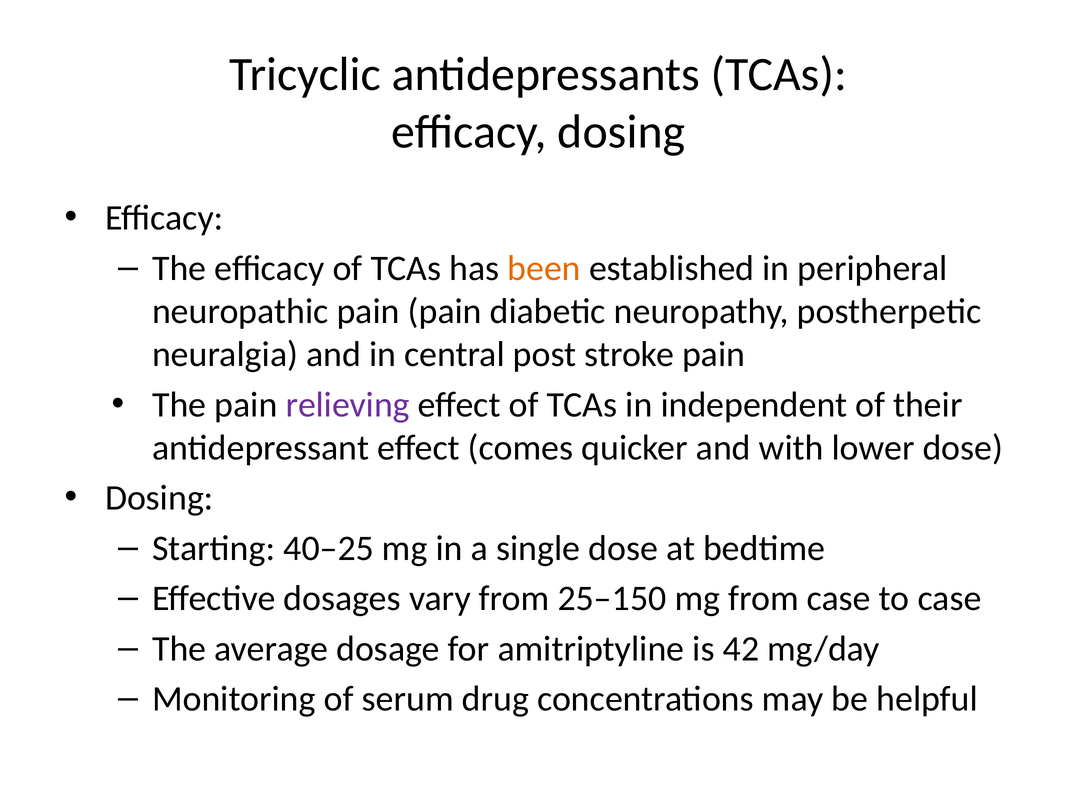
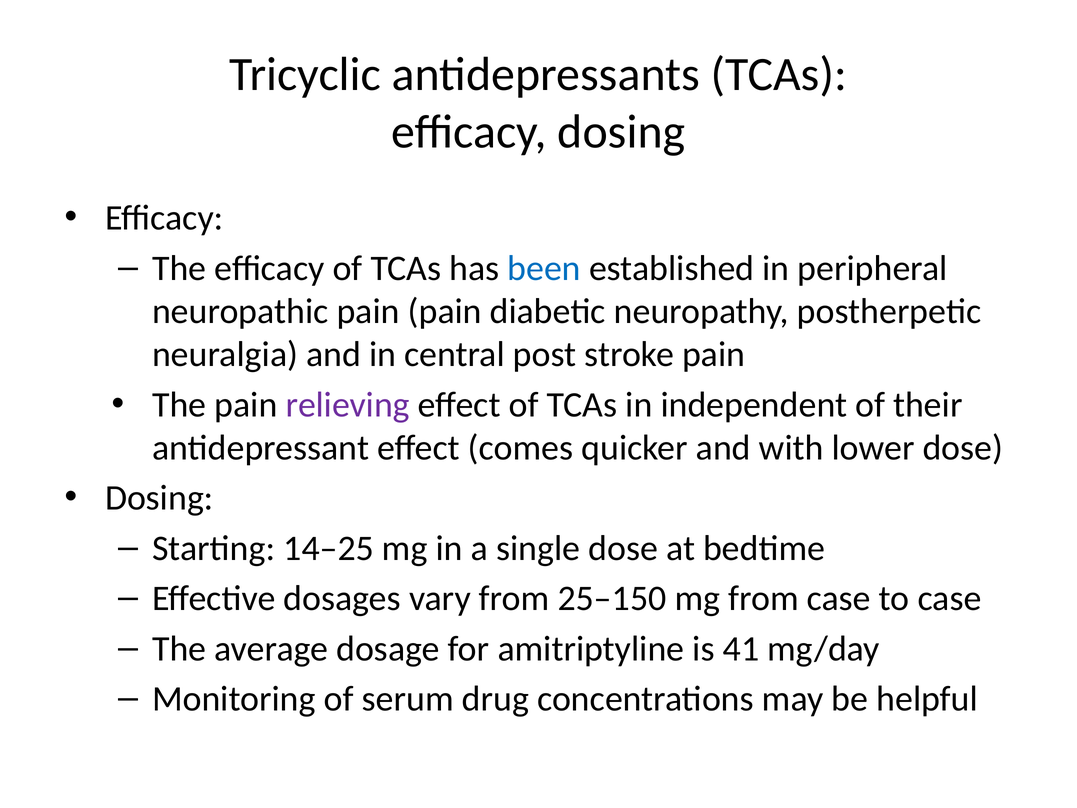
been colour: orange -> blue
40–25: 40–25 -> 14–25
42: 42 -> 41
